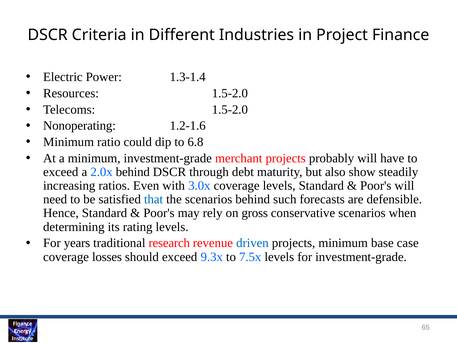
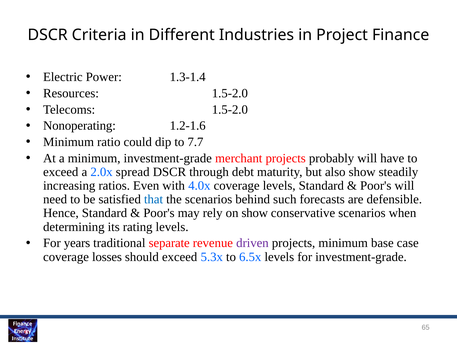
6.8: 6.8 -> 7.7
2.0x behind: behind -> spread
3.0x: 3.0x -> 4.0x
on gross: gross -> show
research: research -> separate
driven colour: blue -> purple
9.3x: 9.3x -> 5.3x
7.5x: 7.5x -> 6.5x
